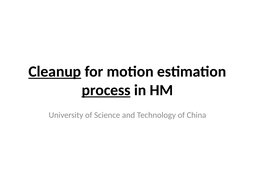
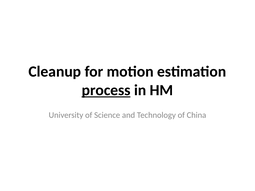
Cleanup underline: present -> none
